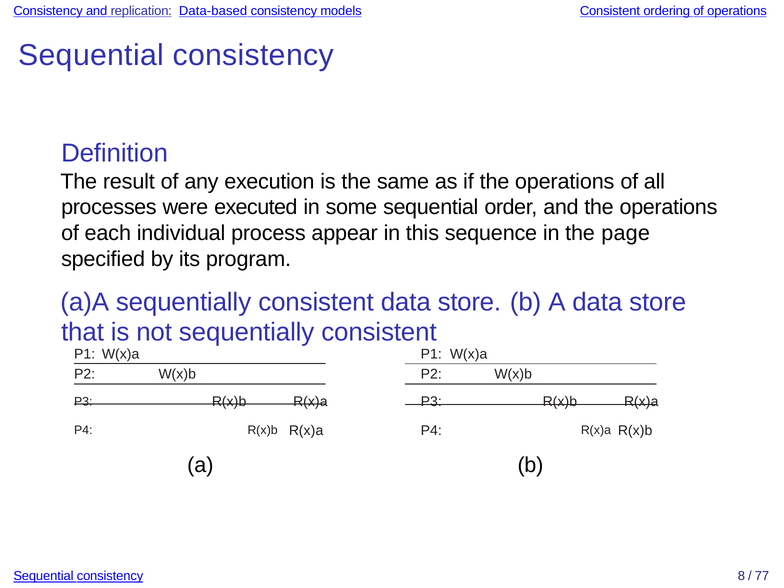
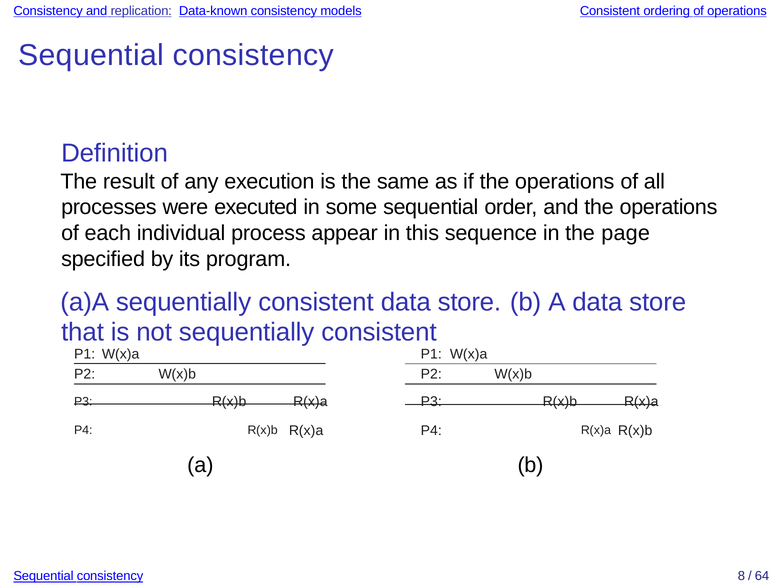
Data-based: Data-based -> Data-known
77: 77 -> 64
